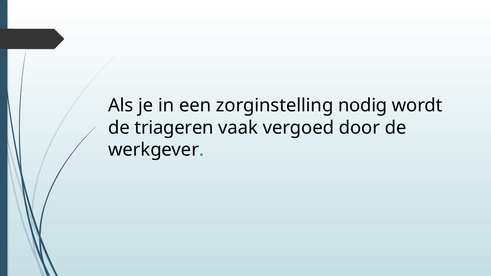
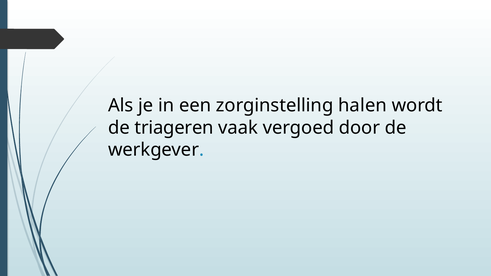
nodig: nodig -> halen
